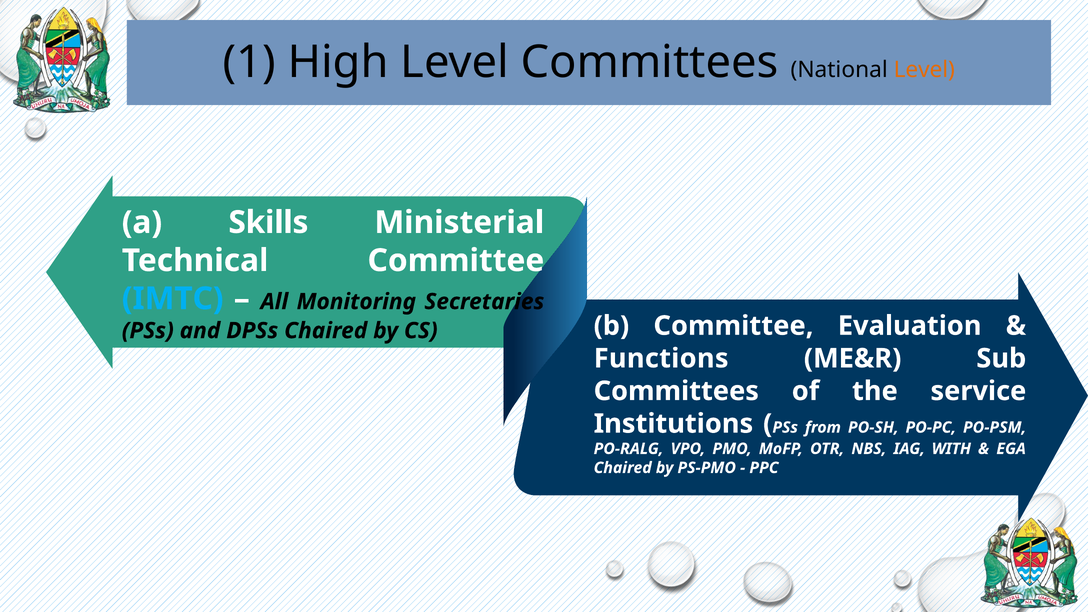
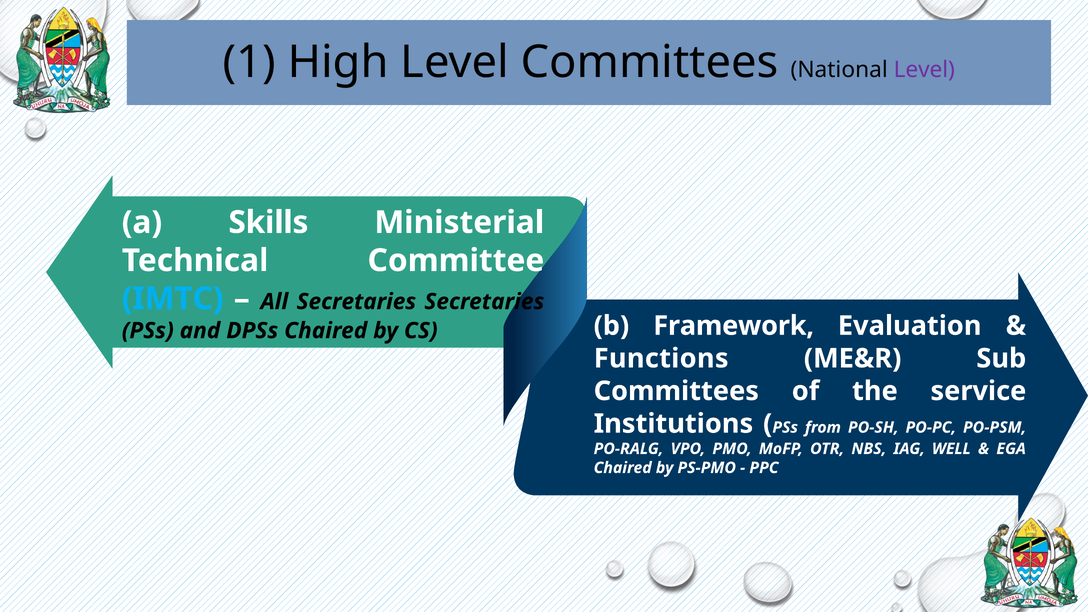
Level at (924, 70) colour: orange -> purple
All Monitoring: Monitoring -> Secretaries
b Committee: Committee -> Framework
WITH: WITH -> WELL
